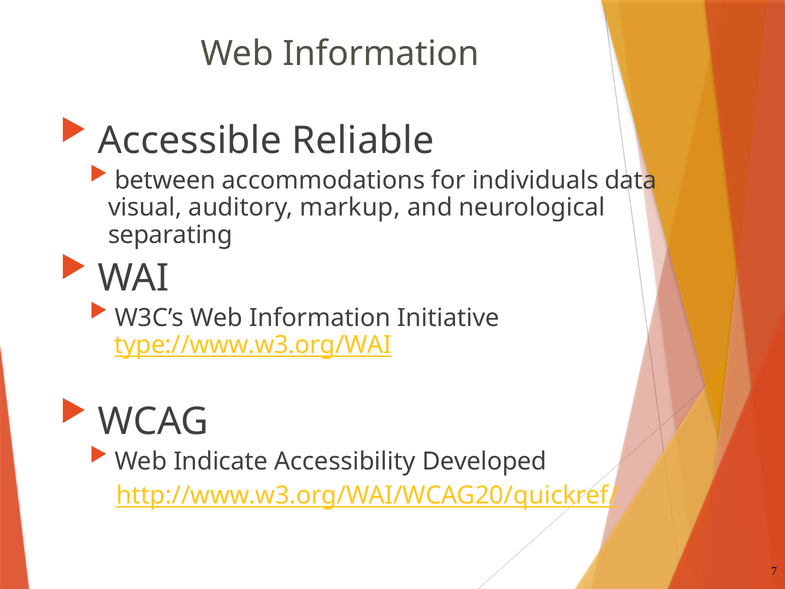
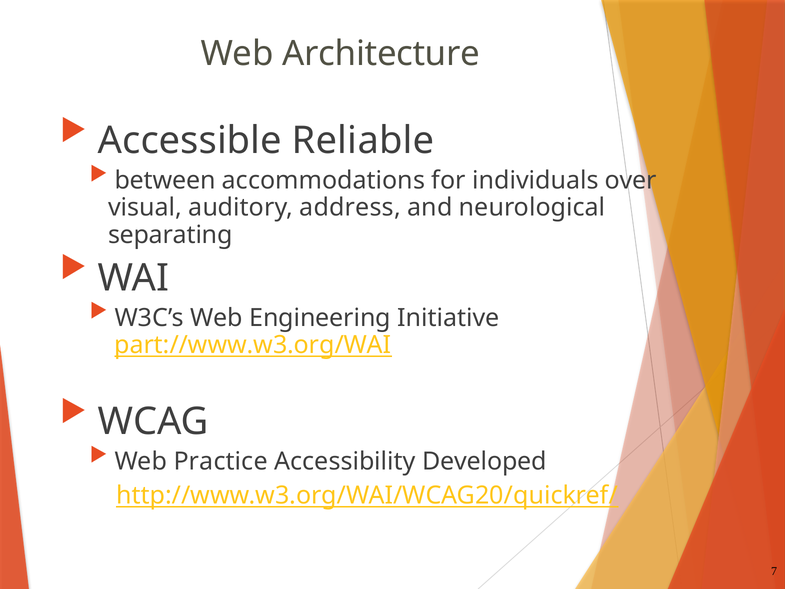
Information at (381, 53): Information -> Architecture
data: data -> over
markup: markup -> address
W3C’s Web Information: Information -> Engineering
type://www.w3.org/WAI: type://www.w3.org/WAI -> part://www.w3.org/WAI
Indicate: Indicate -> Practice
